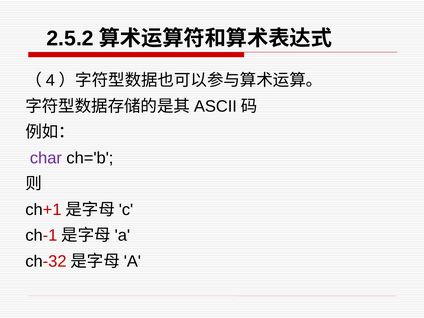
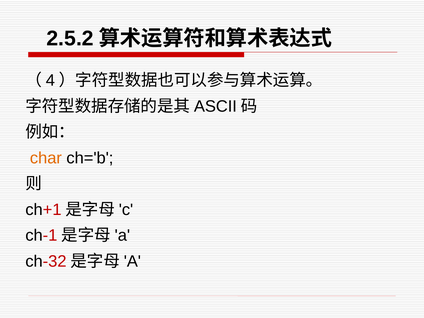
char colour: purple -> orange
